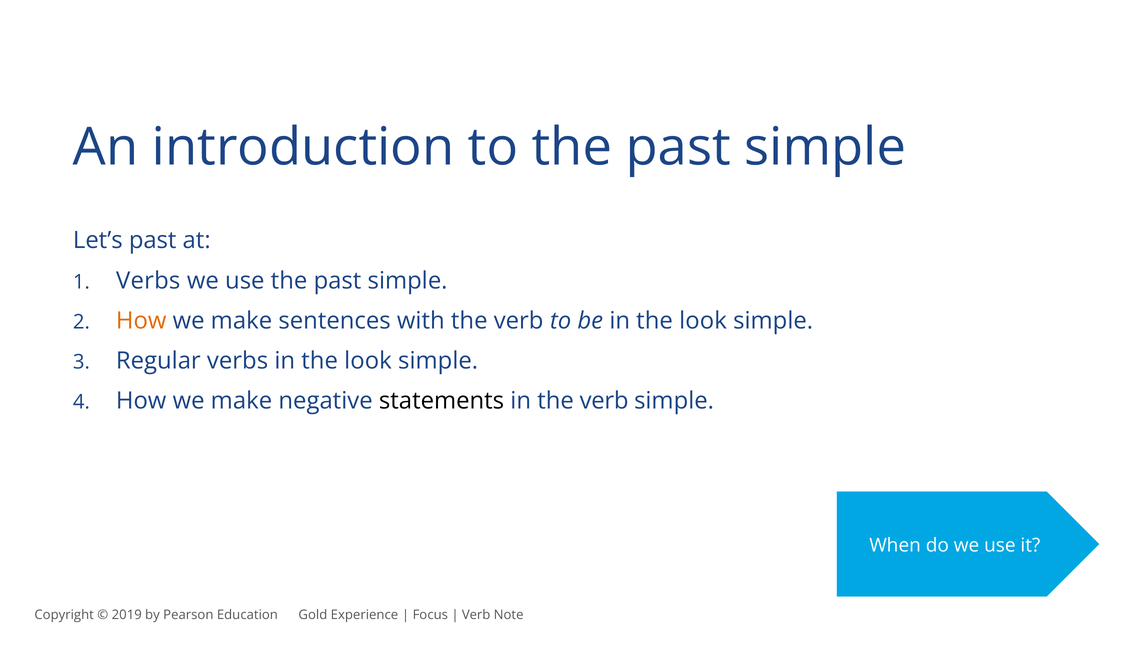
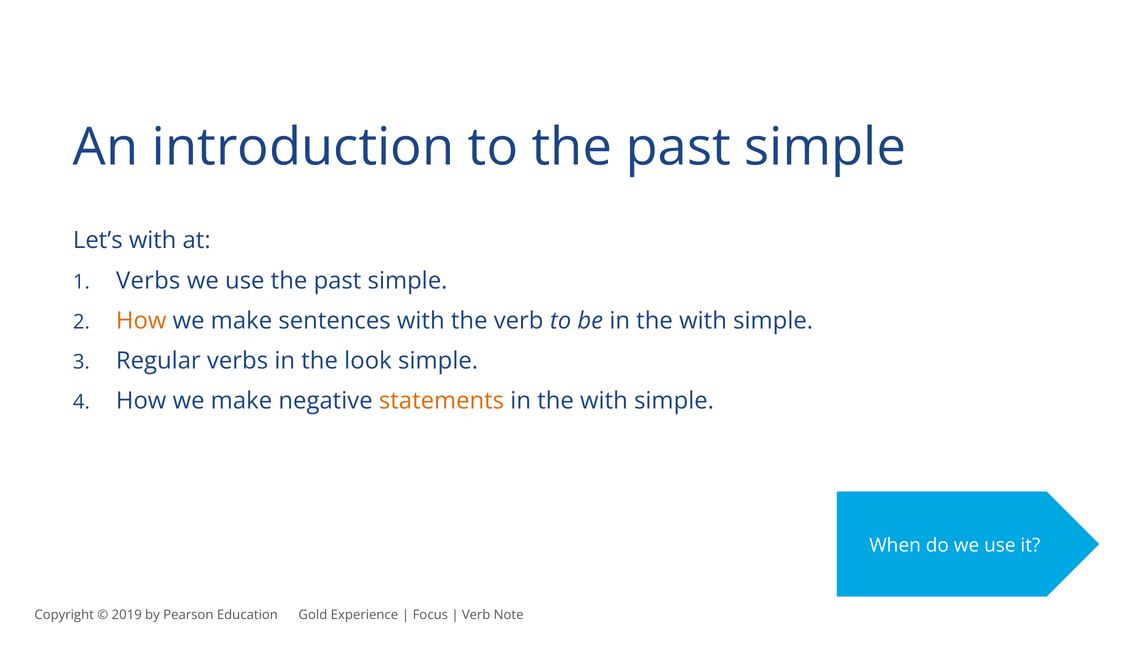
Let’s past: past -> with
be in the look: look -> with
statements colour: black -> orange
verb at (604, 401): verb -> with
